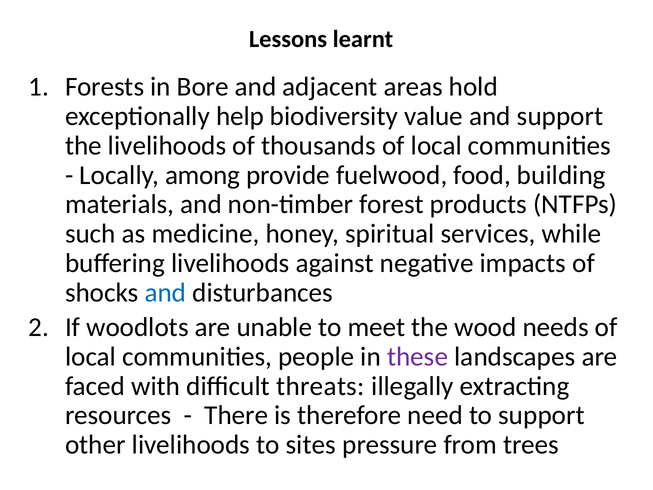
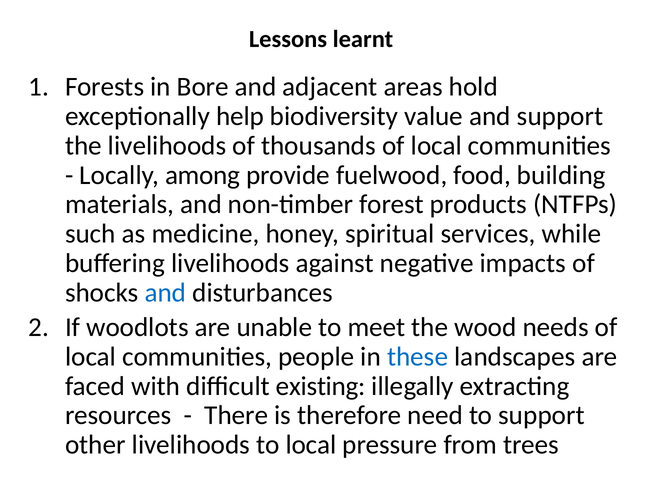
these colour: purple -> blue
threats: threats -> existing
to sites: sites -> local
